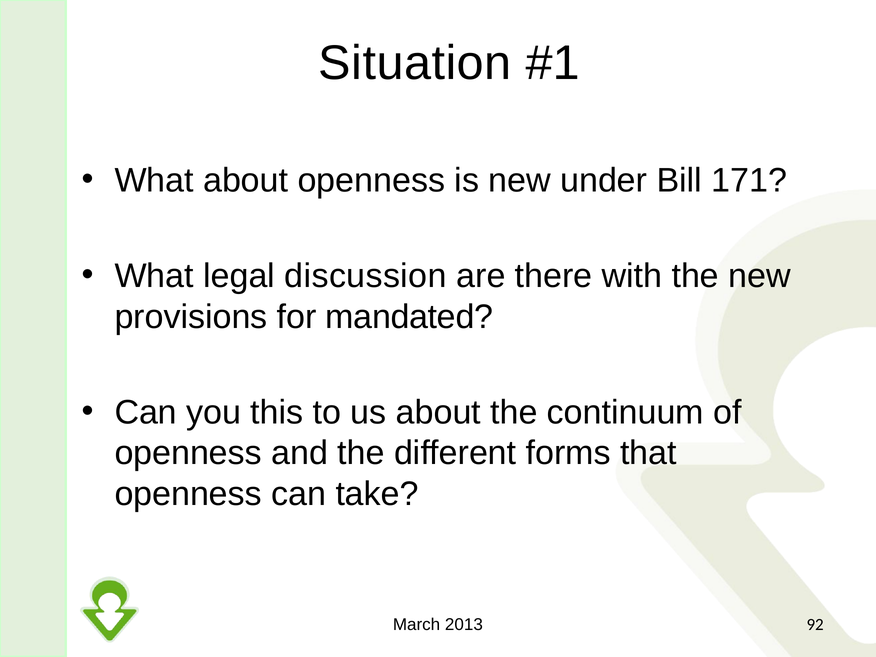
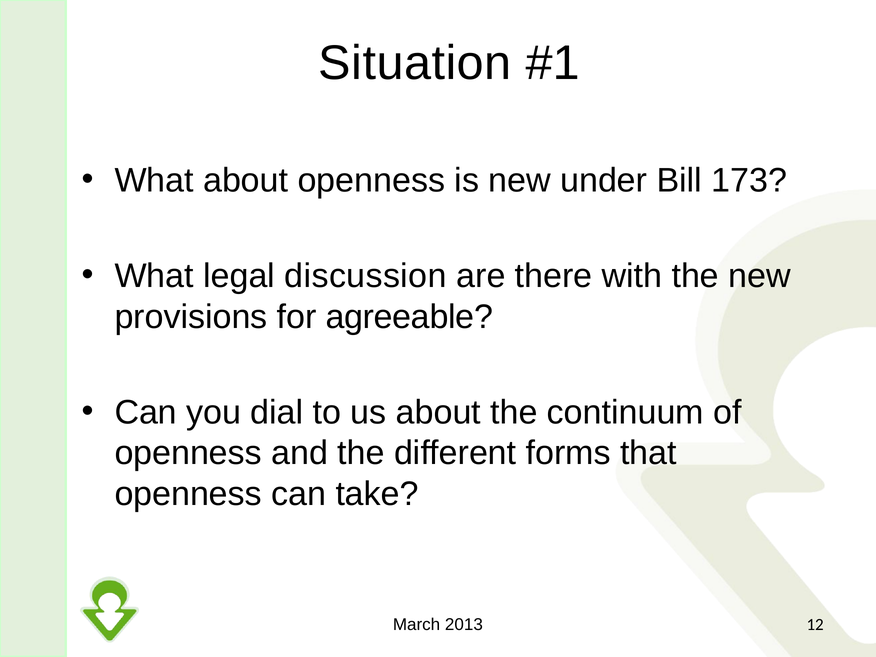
171: 171 -> 173
mandated: mandated -> agreeable
this: this -> dial
92: 92 -> 12
